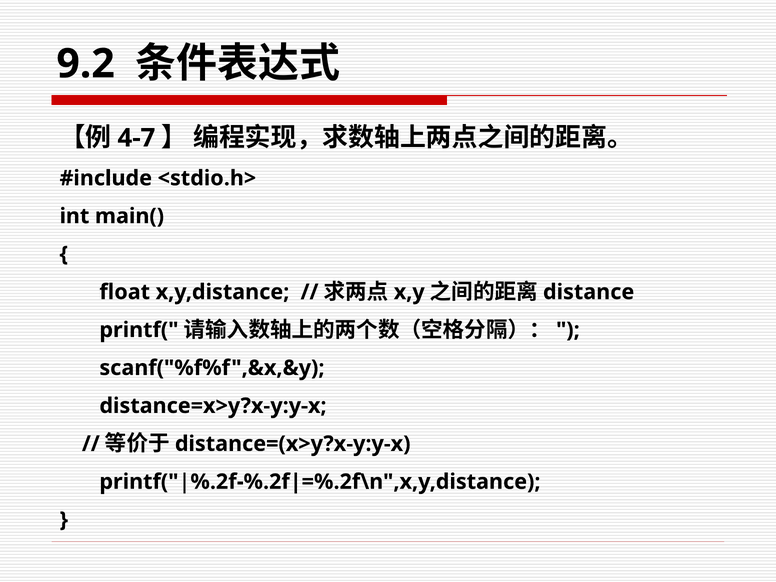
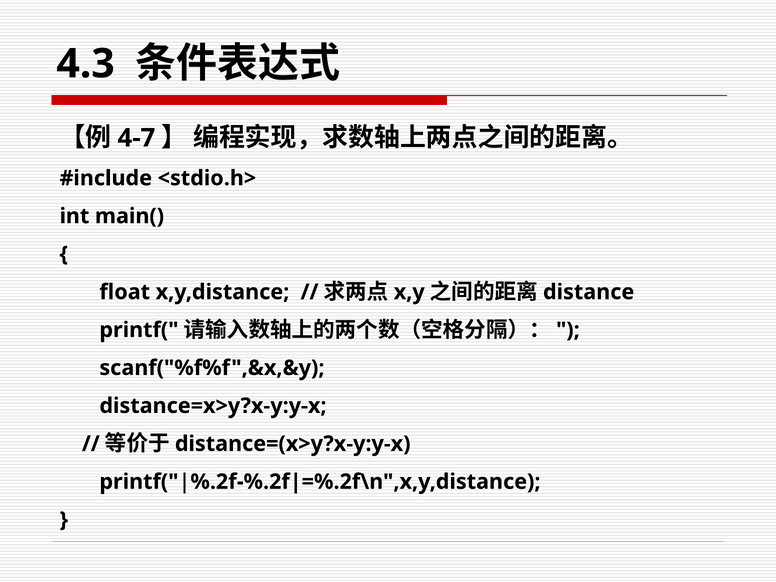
9.2: 9.2 -> 4.3
